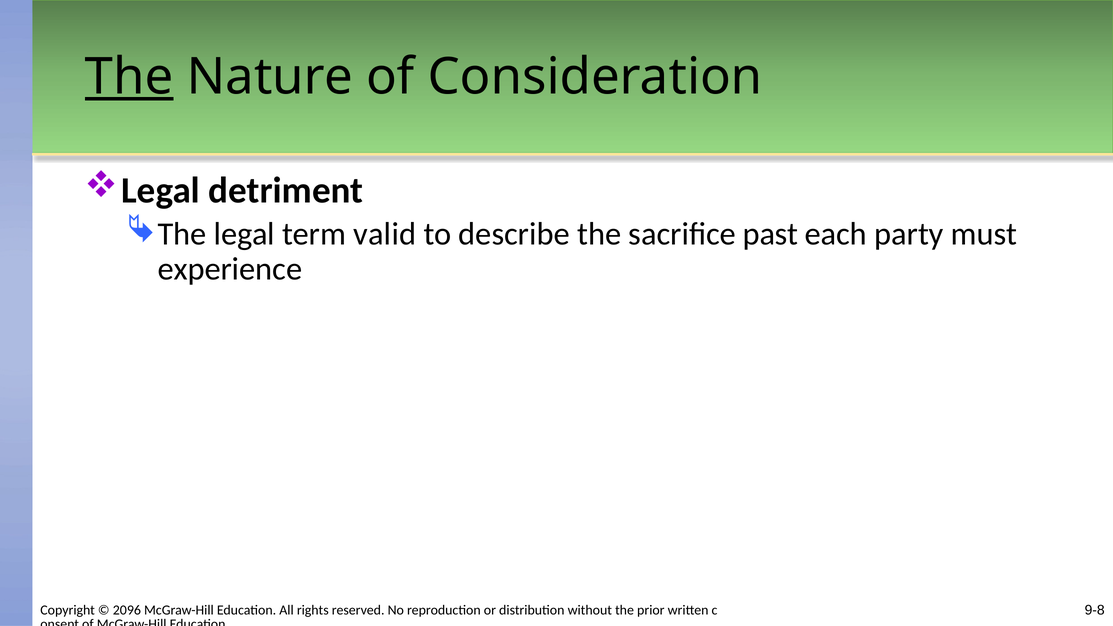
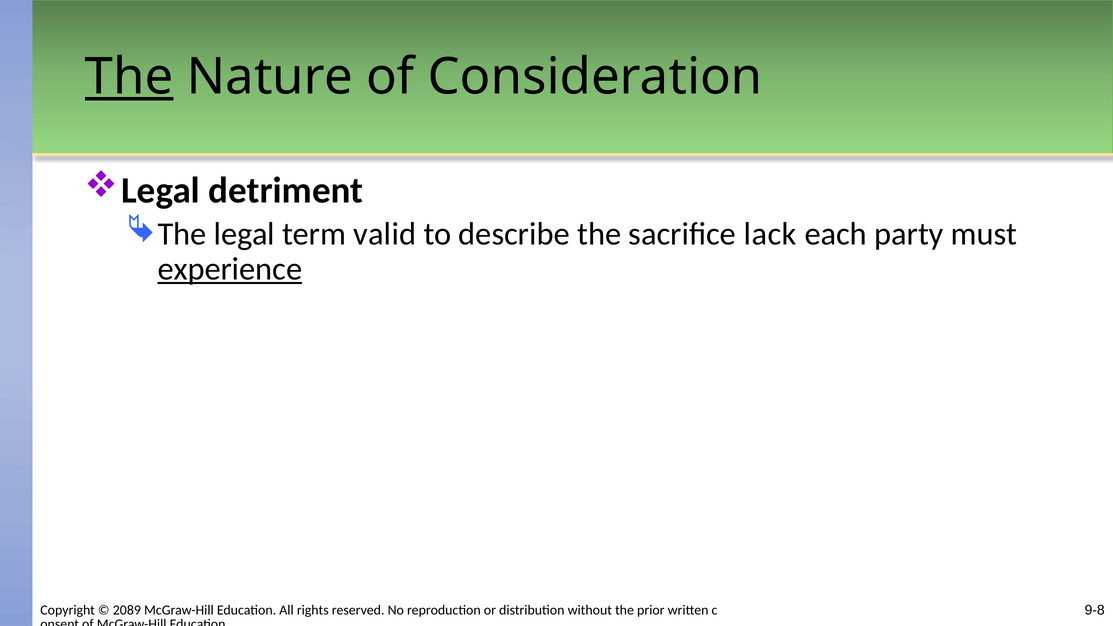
past: past -> lack
experience underline: none -> present
2096: 2096 -> 2089
